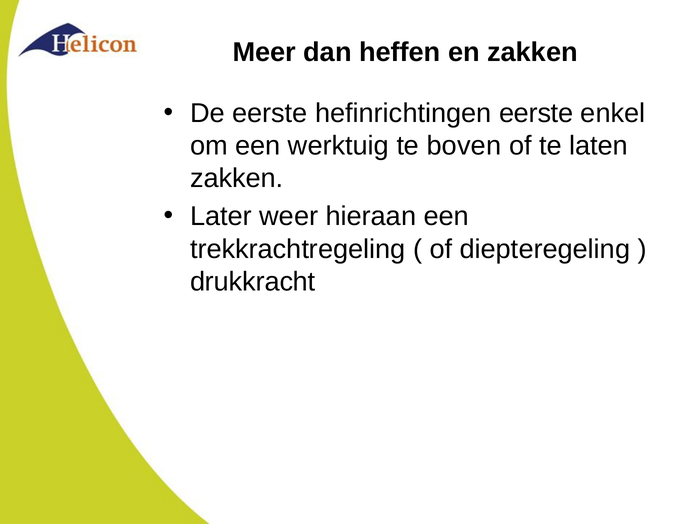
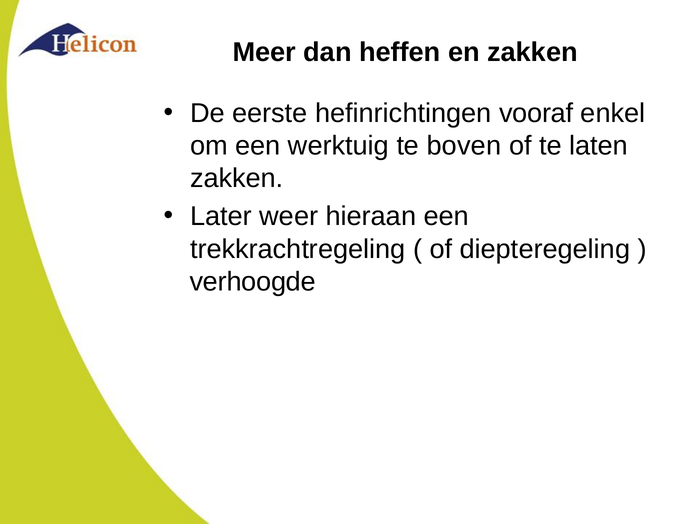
hefinrichtingen eerste: eerste -> vooraf
drukkracht: drukkracht -> verhoogde
